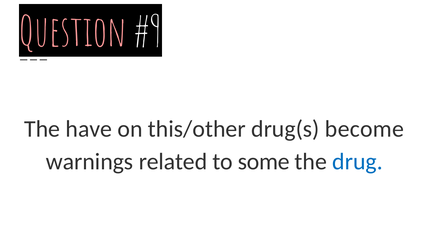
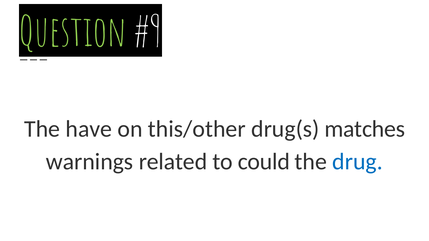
Question colour: pink -> light green
become: become -> matches
some: some -> could
